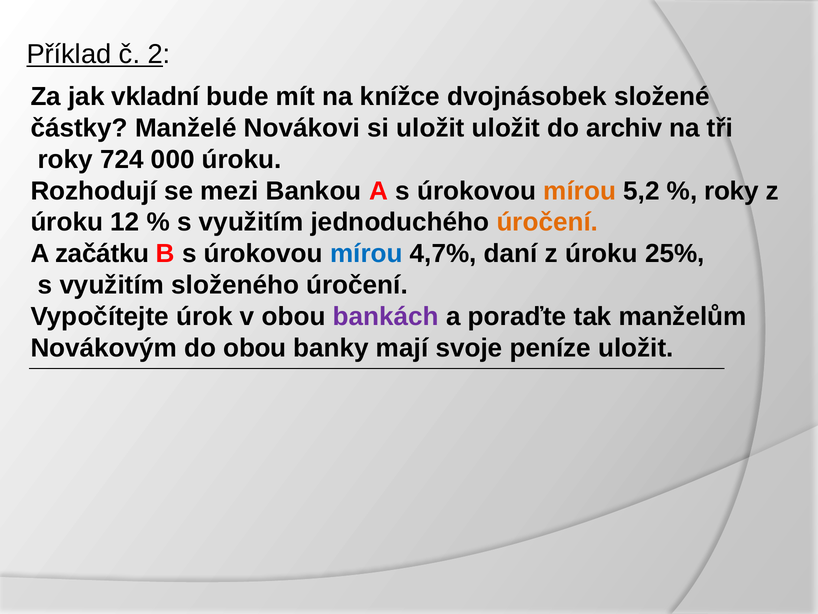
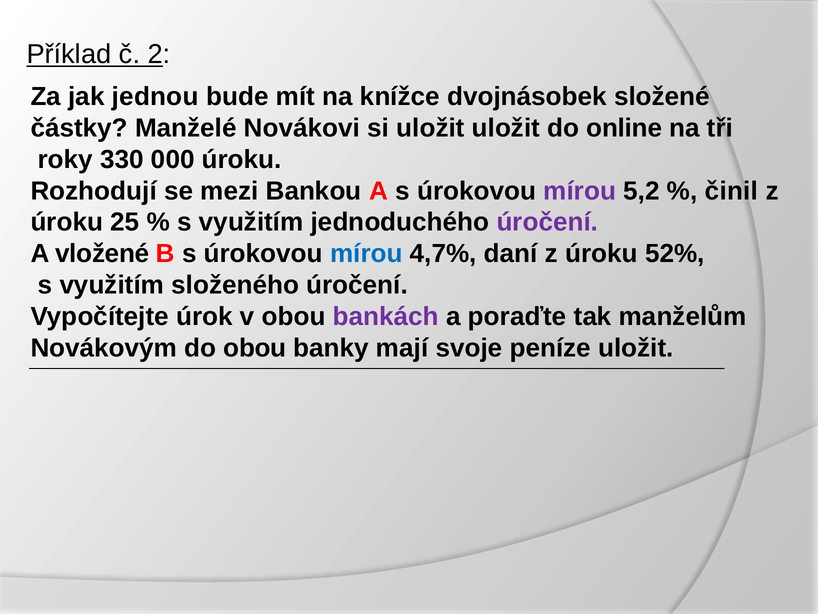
vkladní: vkladní -> jednou
archiv: archiv -> online
724: 724 -> 330
mírou at (580, 191) colour: orange -> purple
roky at (732, 191): roky -> činil
12: 12 -> 25
úročení at (547, 222) colour: orange -> purple
začátku: začátku -> vložené
25%: 25% -> 52%
